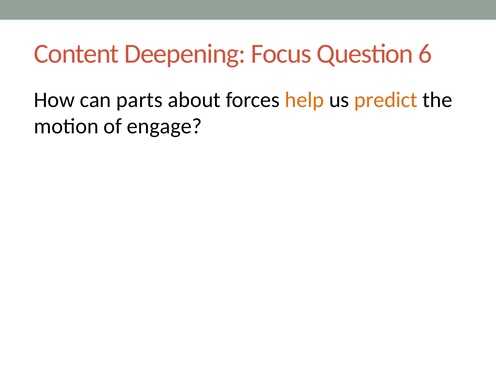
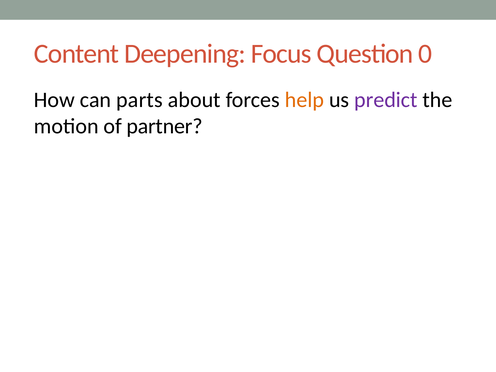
6: 6 -> 0
predict colour: orange -> purple
engage: engage -> partner
